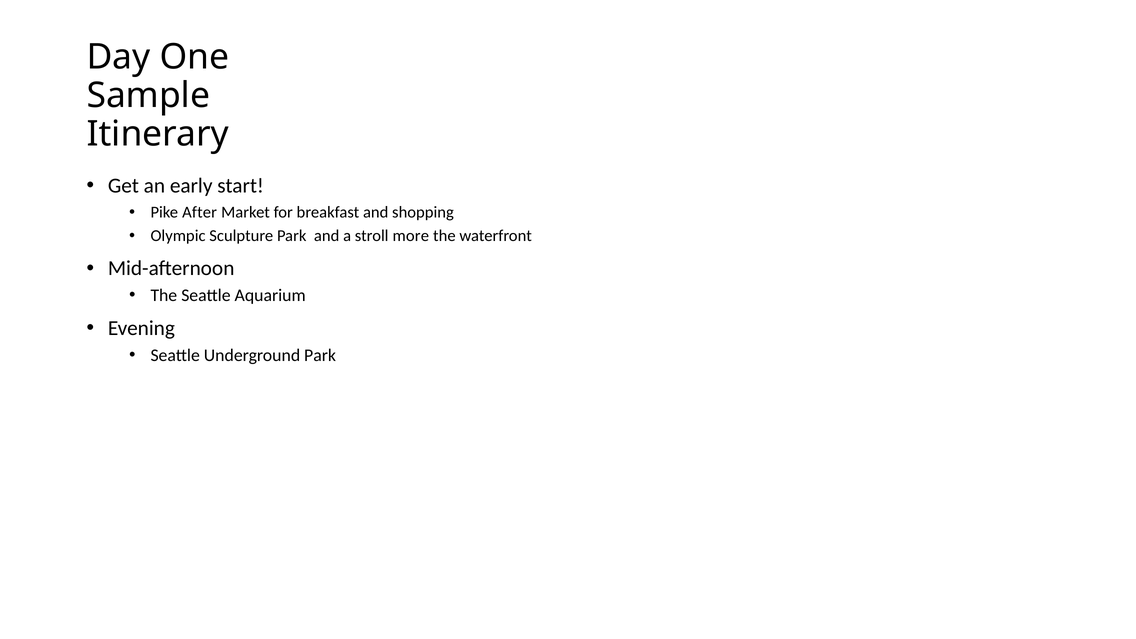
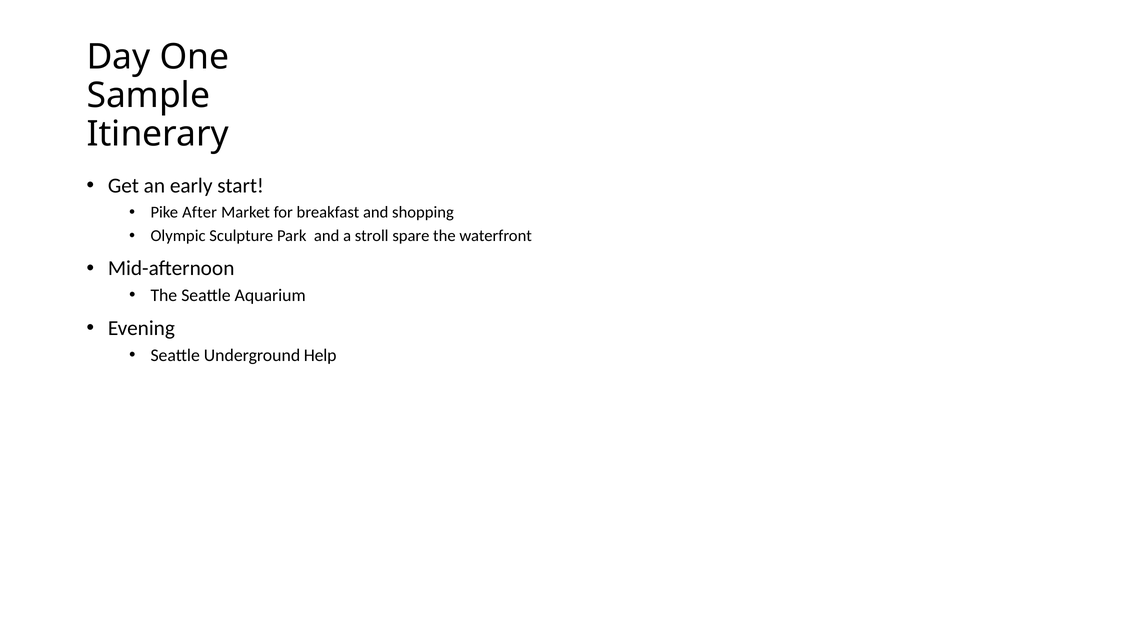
more: more -> spare
Underground Park: Park -> Help
